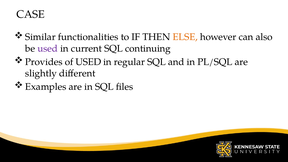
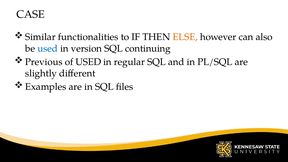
used at (48, 49) colour: purple -> blue
current: current -> version
Provides: Provides -> Previous
